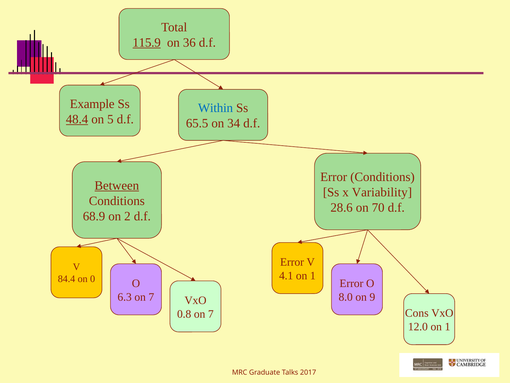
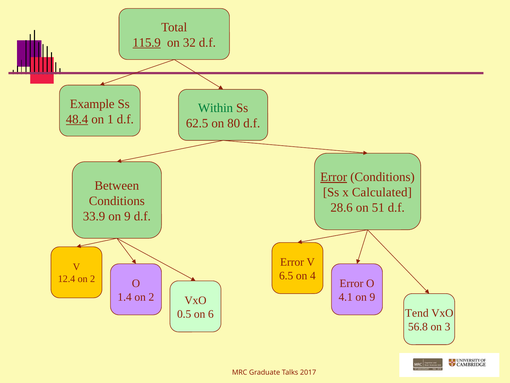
36: 36 -> 32
Within colour: blue -> green
5: 5 -> 1
65.5: 65.5 -> 62.5
34: 34 -> 80
Error at (334, 177) underline: none -> present
Between underline: present -> none
Variability: Variability -> Calculated
70: 70 -> 51
68.9: 68.9 -> 33.9
2 at (127, 216): 2 -> 9
4.1: 4.1 -> 6.5
1 at (313, 275): 1 -> 4
84.4: 84.4 -> 12.4
0 at (93, 279): 0 -> 2
6.3: 6.3 -> 1.4
7 at (151, 297): 7 -> 2
8.0: 8.0 -> 4.1
Cons: Cons -> Tend
0.8: 0.8 -> 0.5
7 at (211, 314): 7 -> 6
12.0: 12.0 -> 56.8
1 at (448, 326): 1 -> 3
